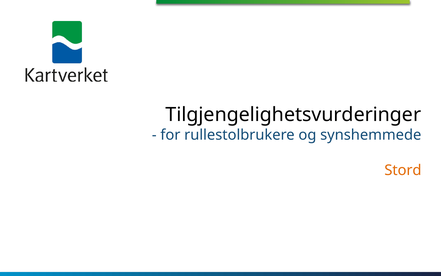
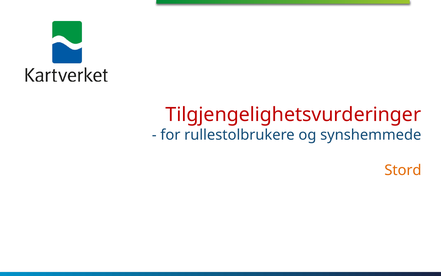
Tilgjengelighetsvurderinger colour: black -> red
